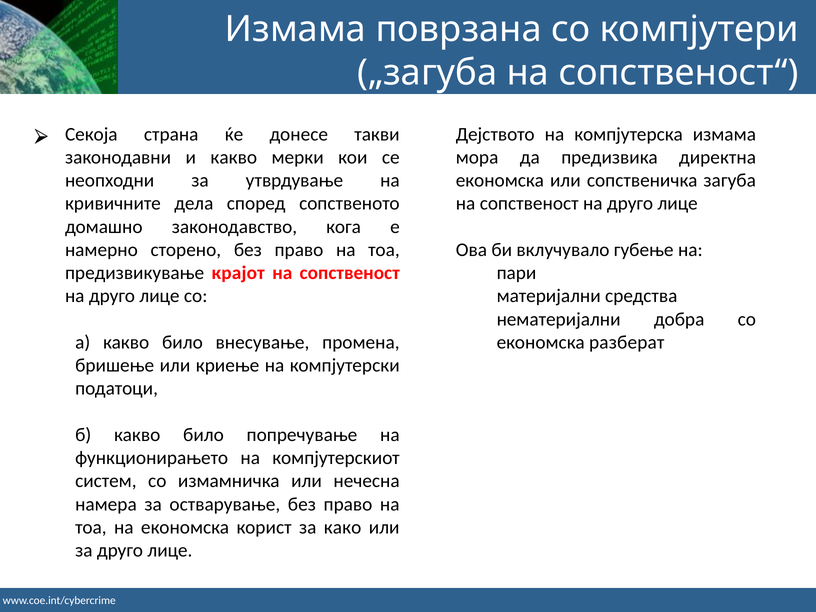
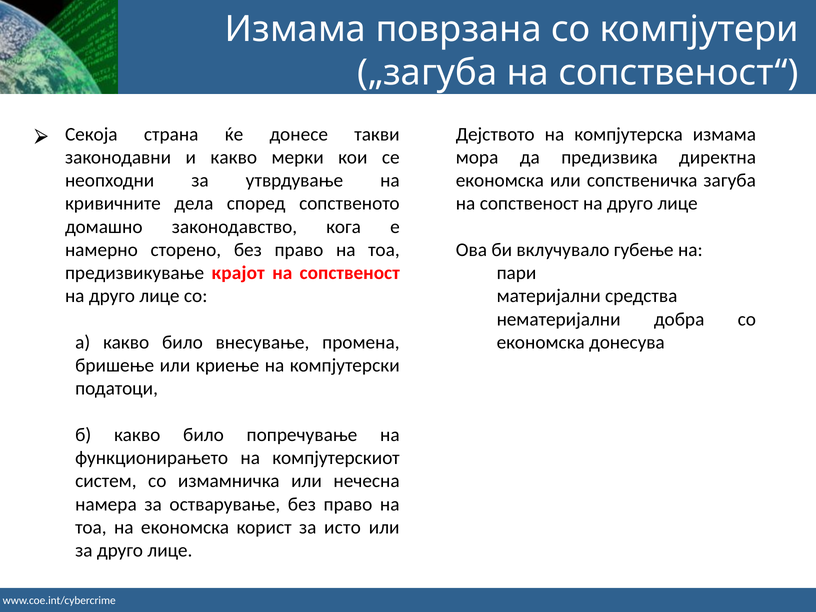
разберат: разберат -> донесува
како: како -> исто
